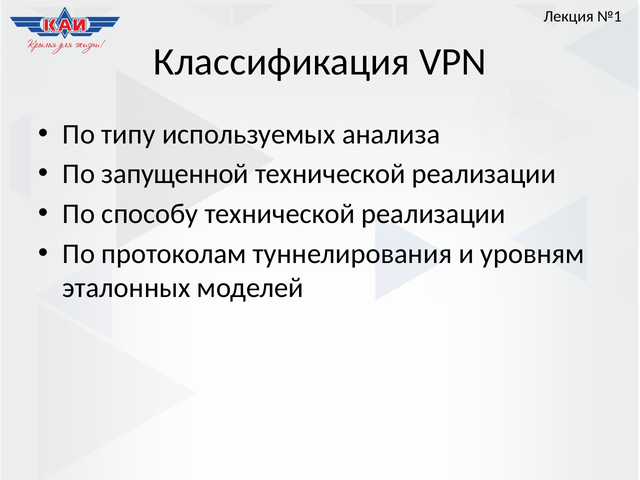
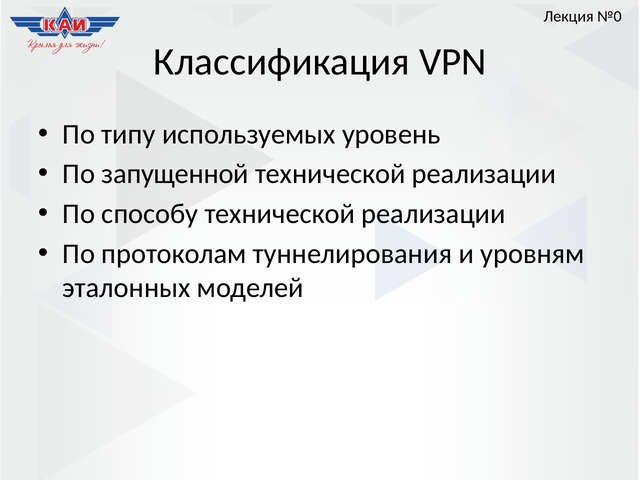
№1: №1 -> №0
анализа: анализа -> уровень
